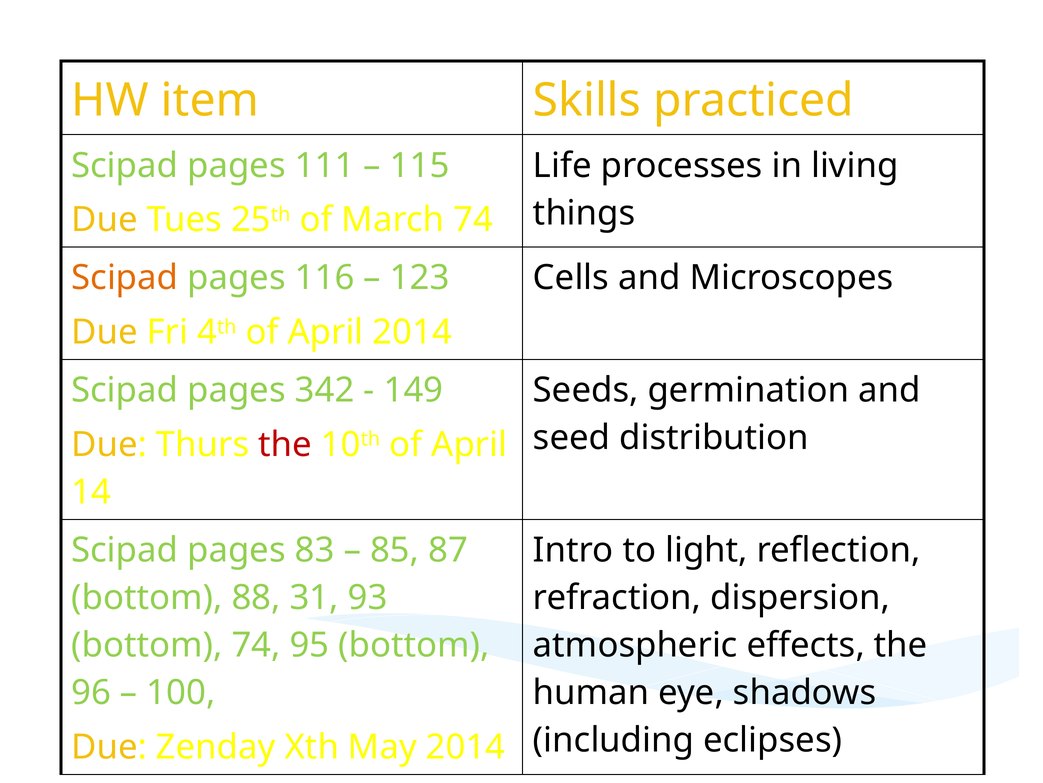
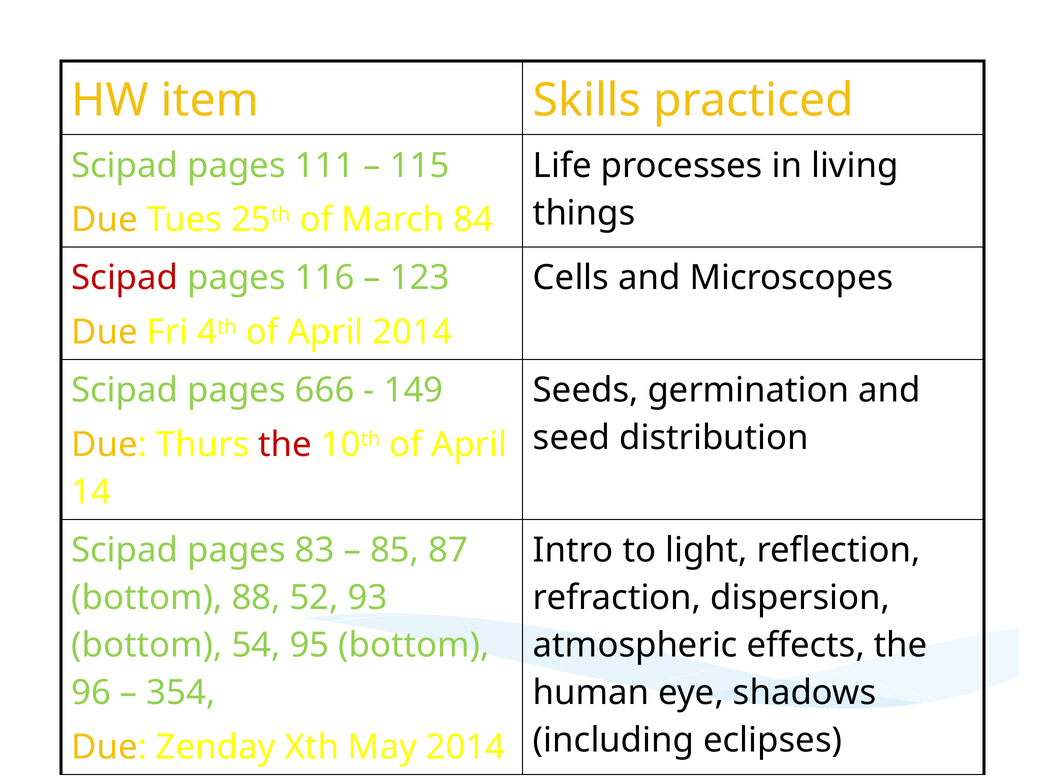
March 74: 74 -> 84
Scipad at (125, 278) colour: orange -> red
342: 342 -> 666
31: 31 -> 52
bottom 74: 74 -> 54
100: 100 -> 354
